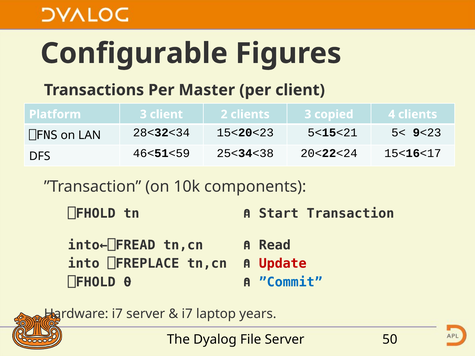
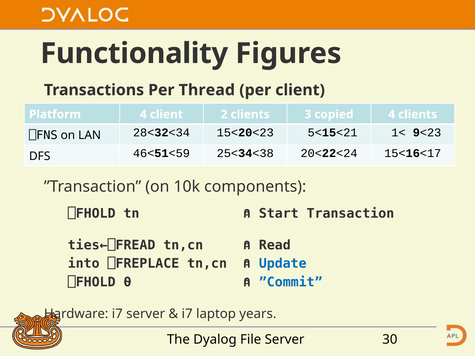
Configurable: Configurable -> Functionality
Master: Master -> Thread
Platform 3: 3 -> 4
5<: 5< -> 1<
into←⎕FREAD: into←⎕FREAD -> ties←⎕FREAD
Update colour: red -> blue
50: 50 -> 30
